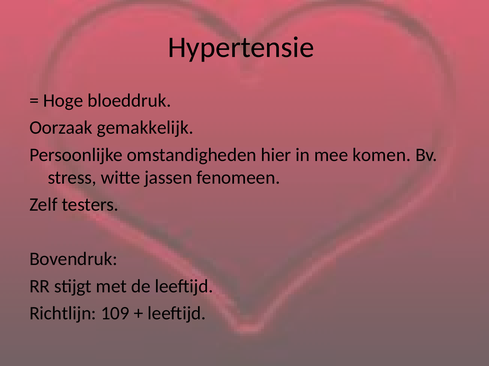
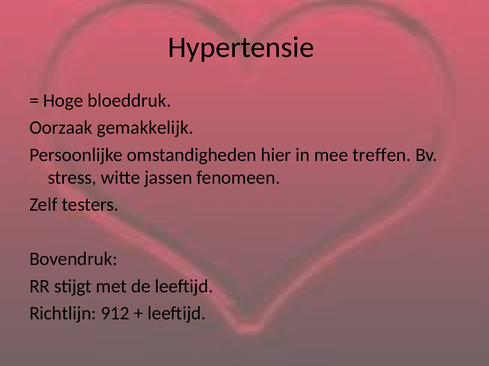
komen: komen -> treffen
109: 109 -> 912
